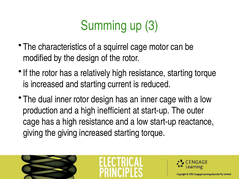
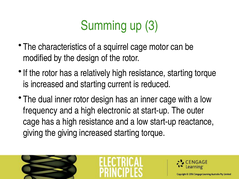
production: production -> frequency
inefficient: inefficient -> electronic
